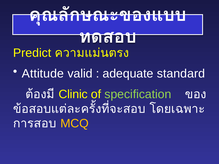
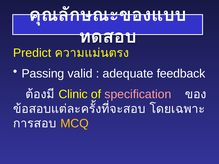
Attitude: Attitude -> Passing
standard: standard -> feedback
specification colour: light green -> pink
